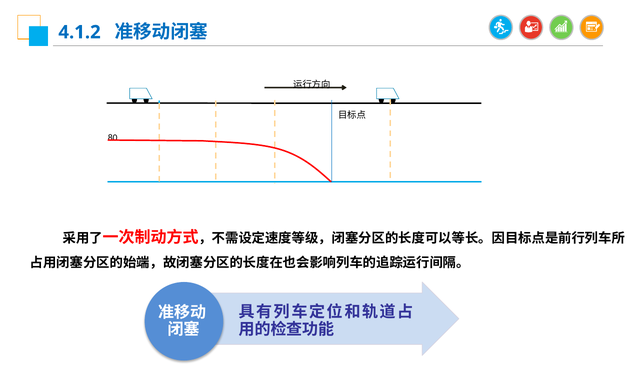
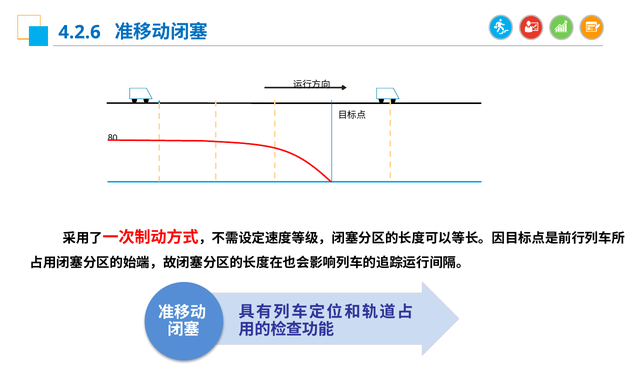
4.1.2: 4.1.2 -> 4.2.6
